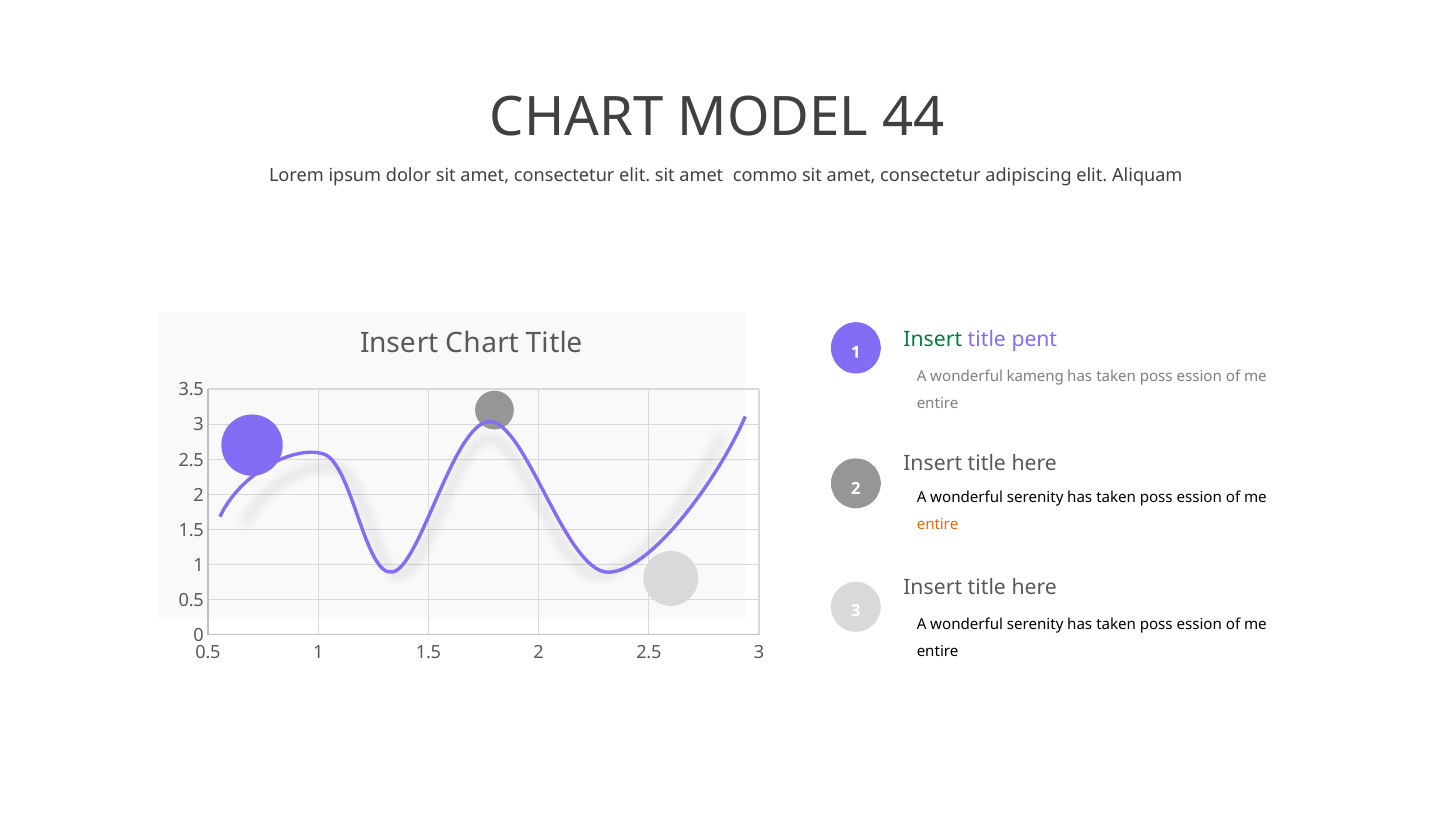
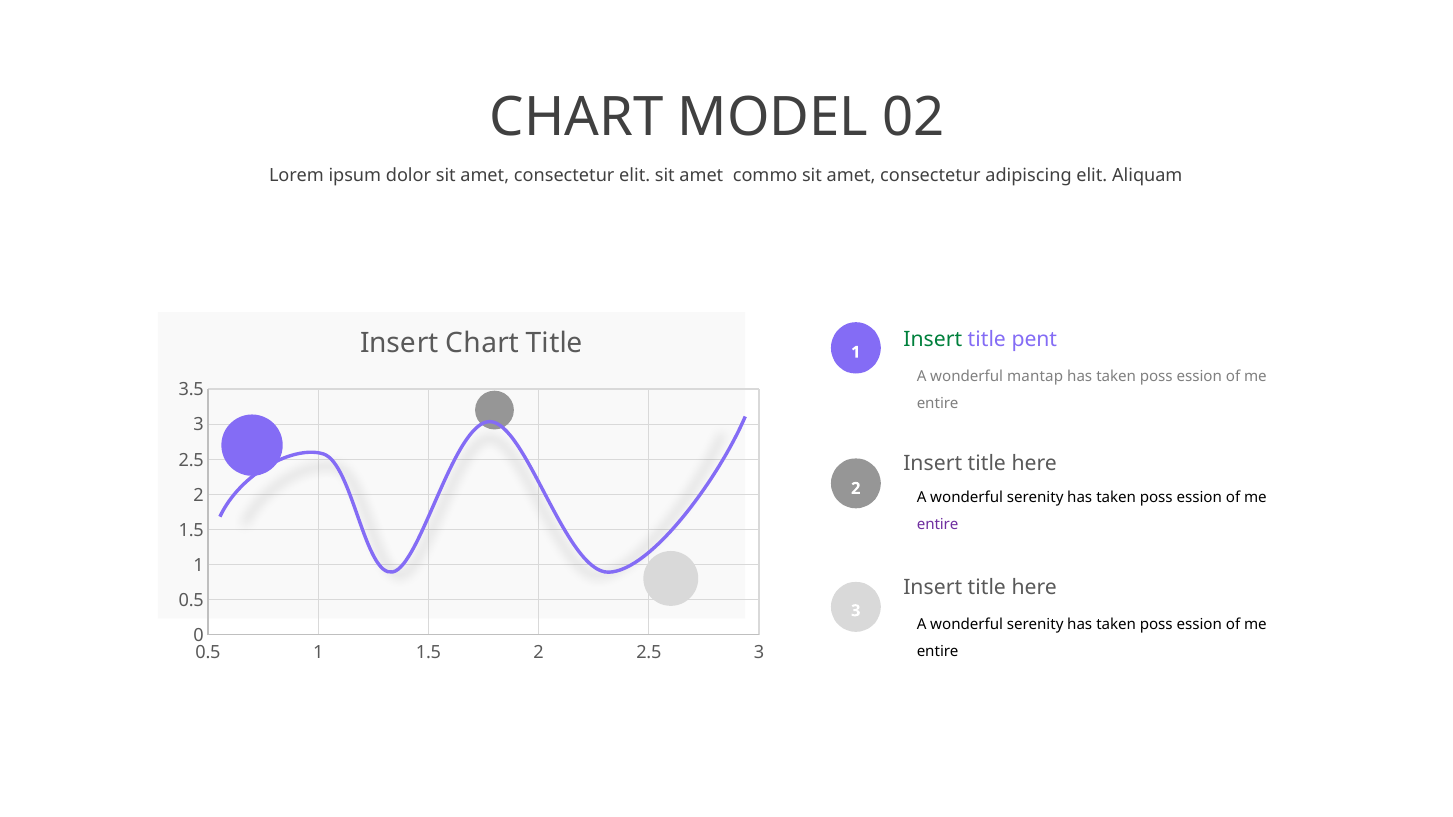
44: 44 -> 02
kameng: kameng -> mantap
entire at (938, 525) colour: orange -> purple
